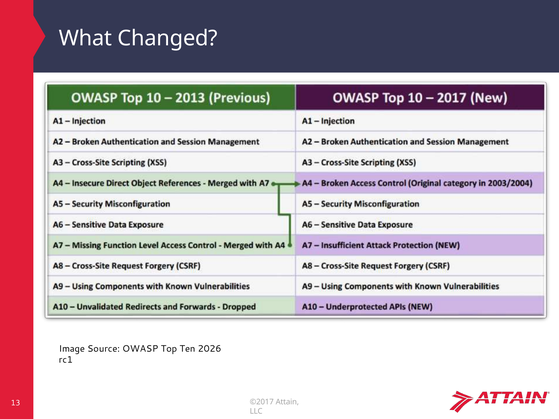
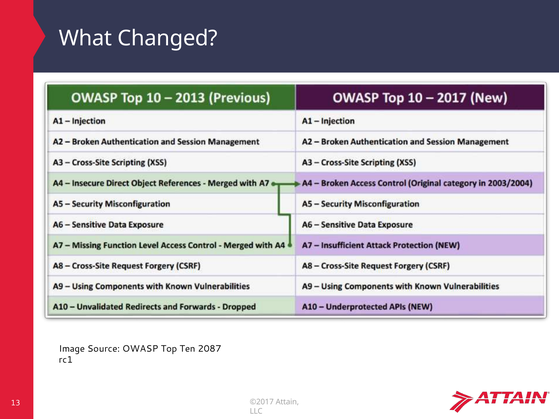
2026: 2026 -> 2087
